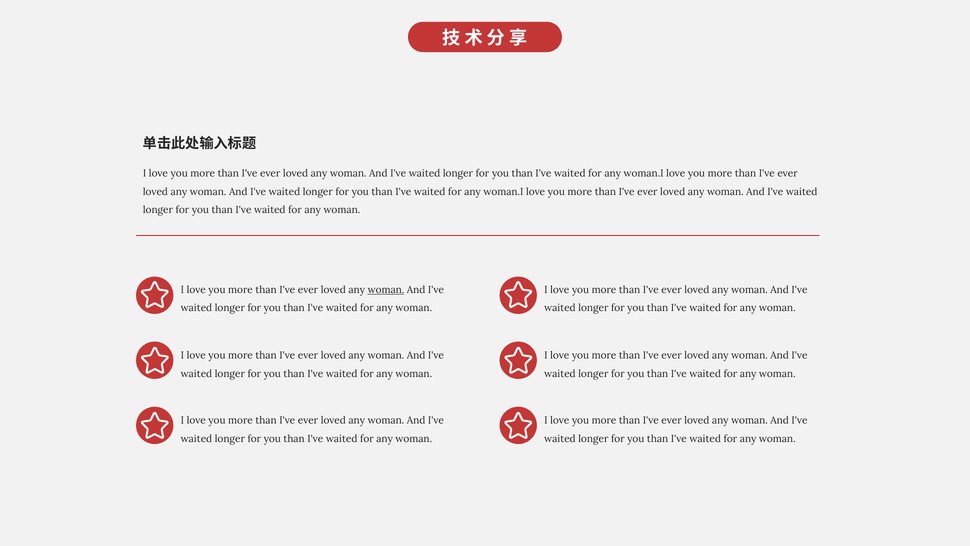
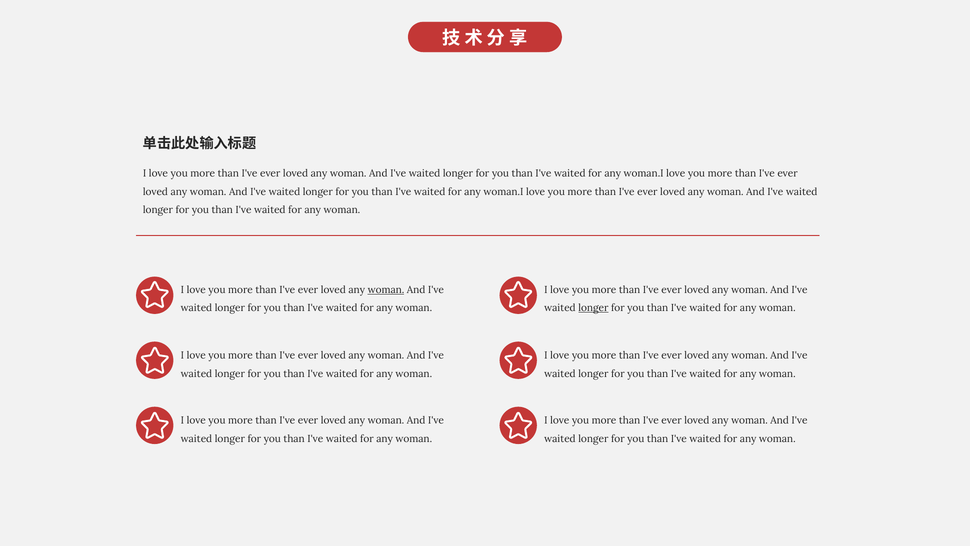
longer at (593, 308) underline: none -> present
